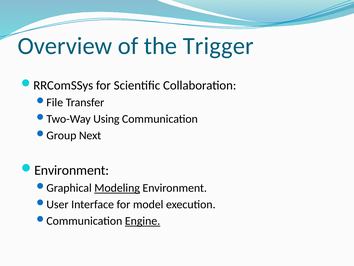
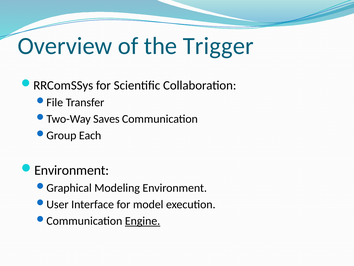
Using: Using -> Saves
Next: Next -> Each
Modeling underline: present -> none
